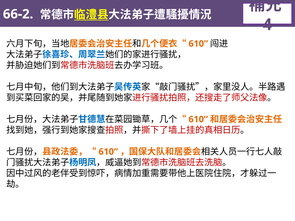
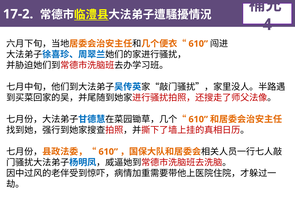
66-2: 66-2 -> 17-2
